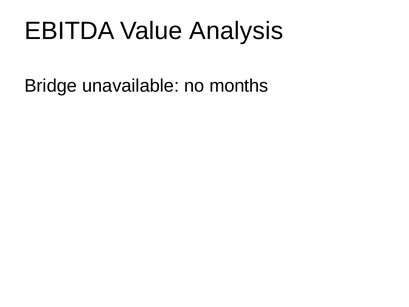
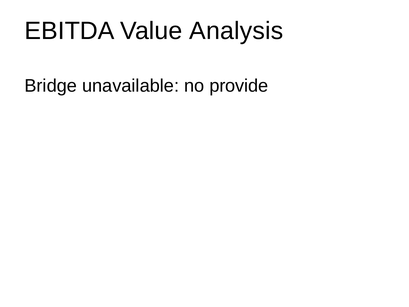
months: months -> provide
